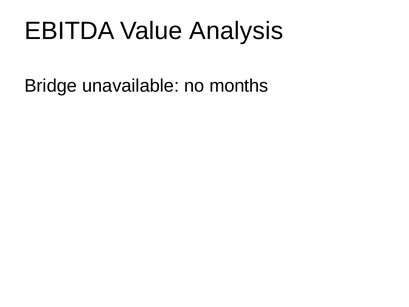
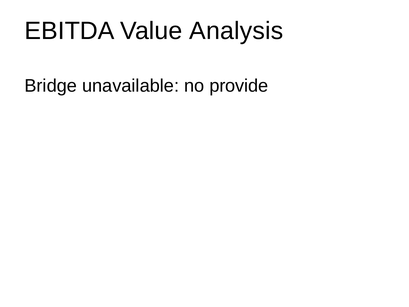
months: months -> provide
